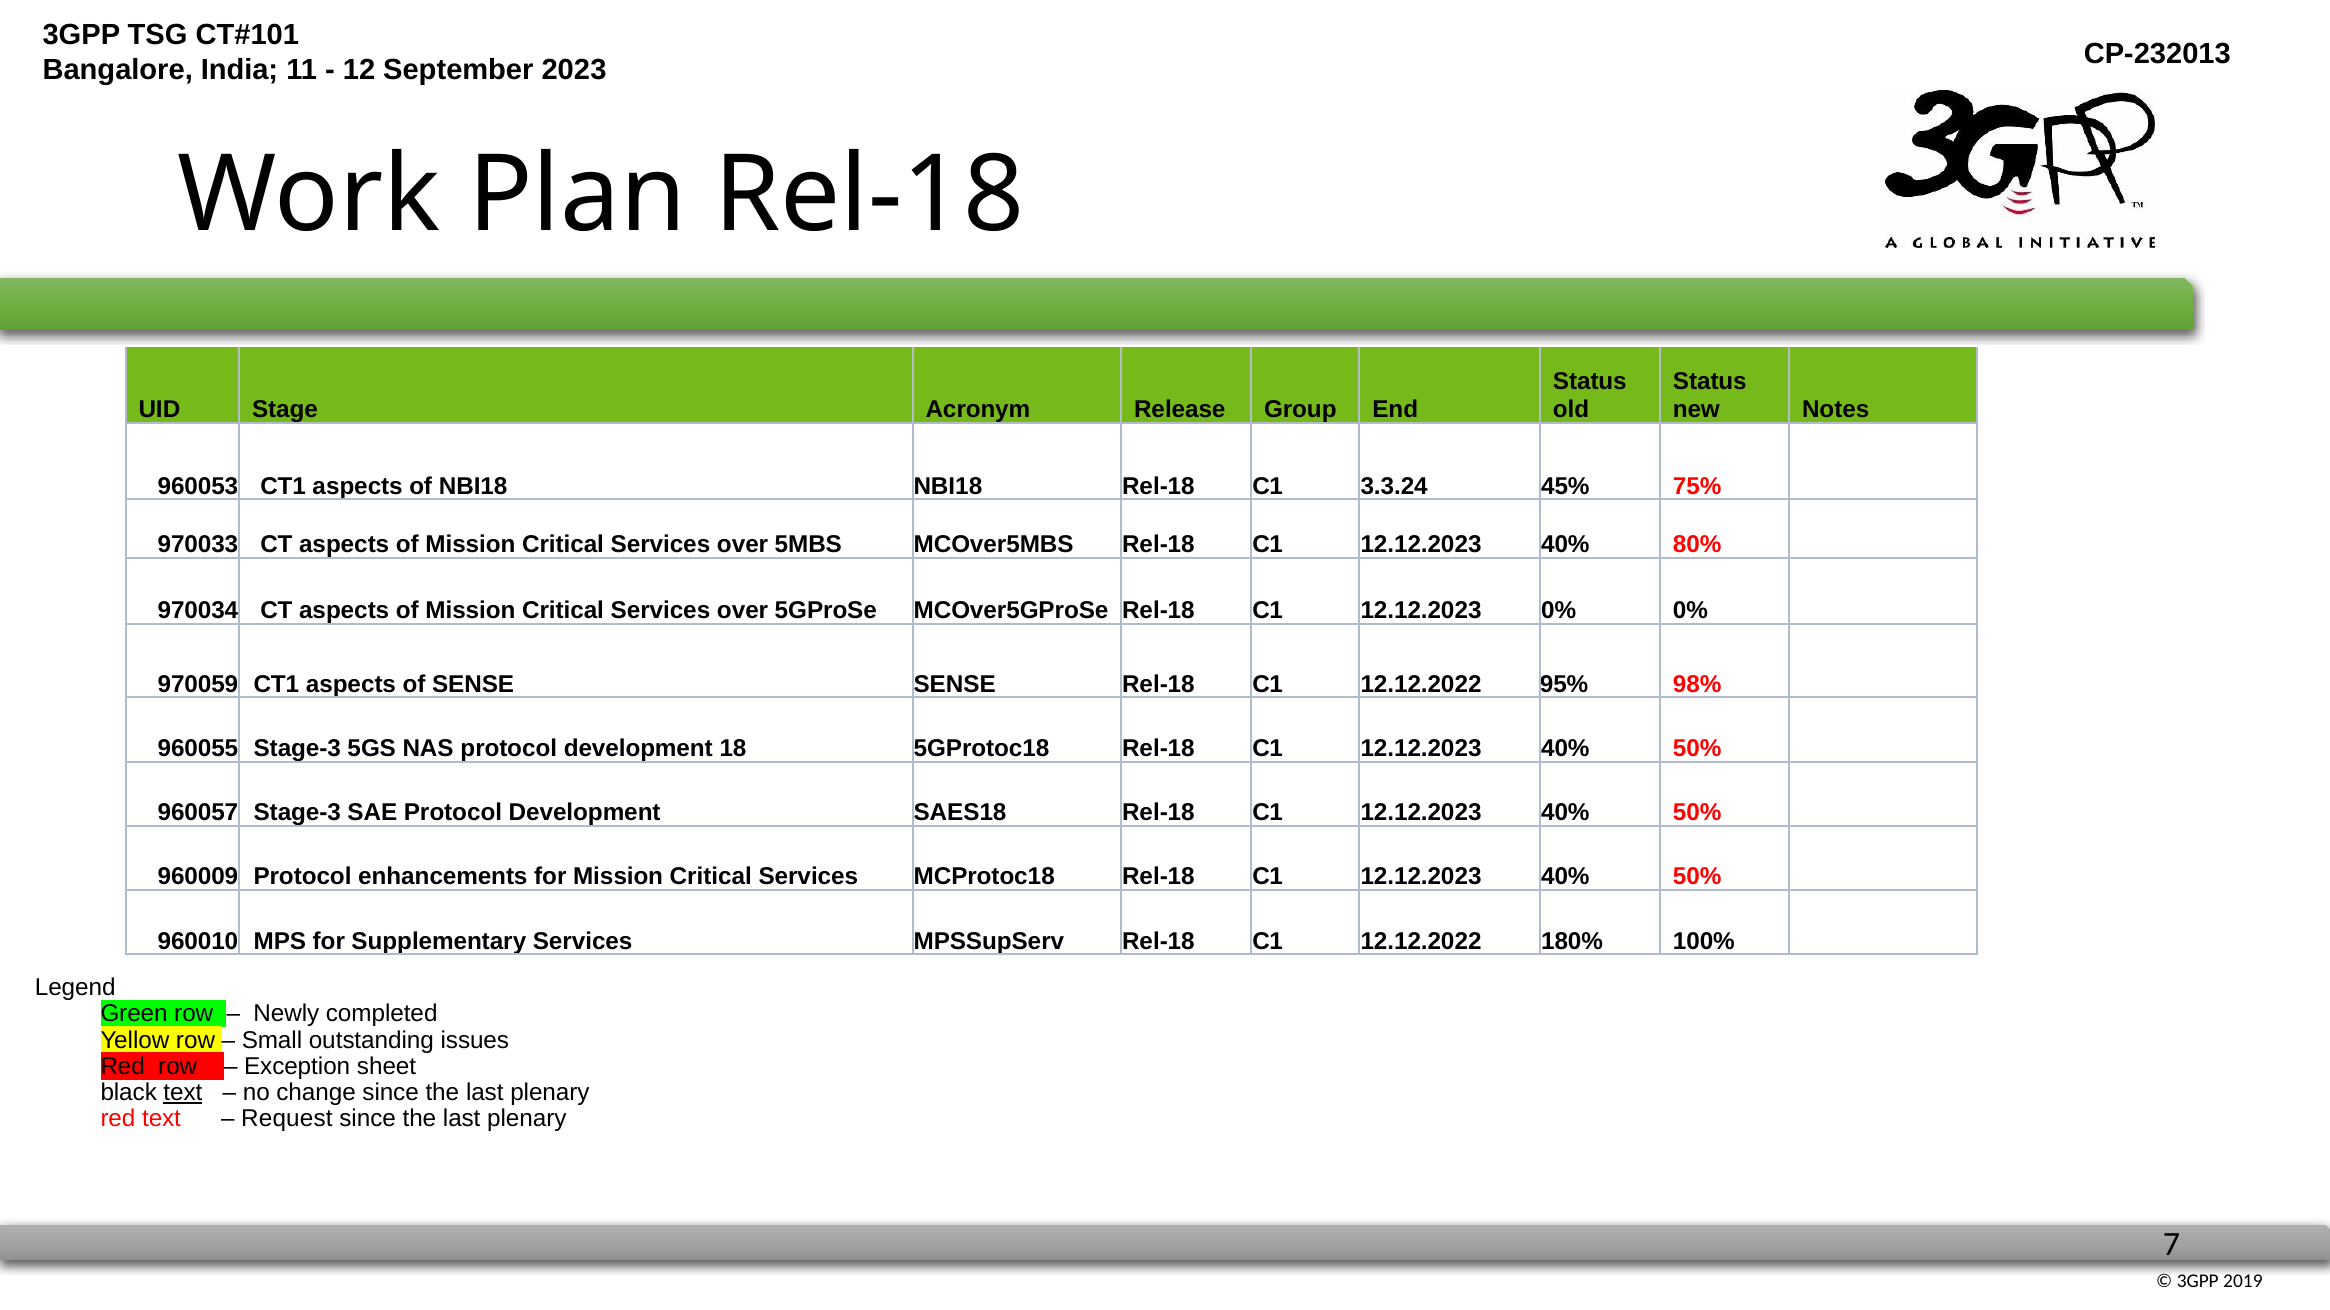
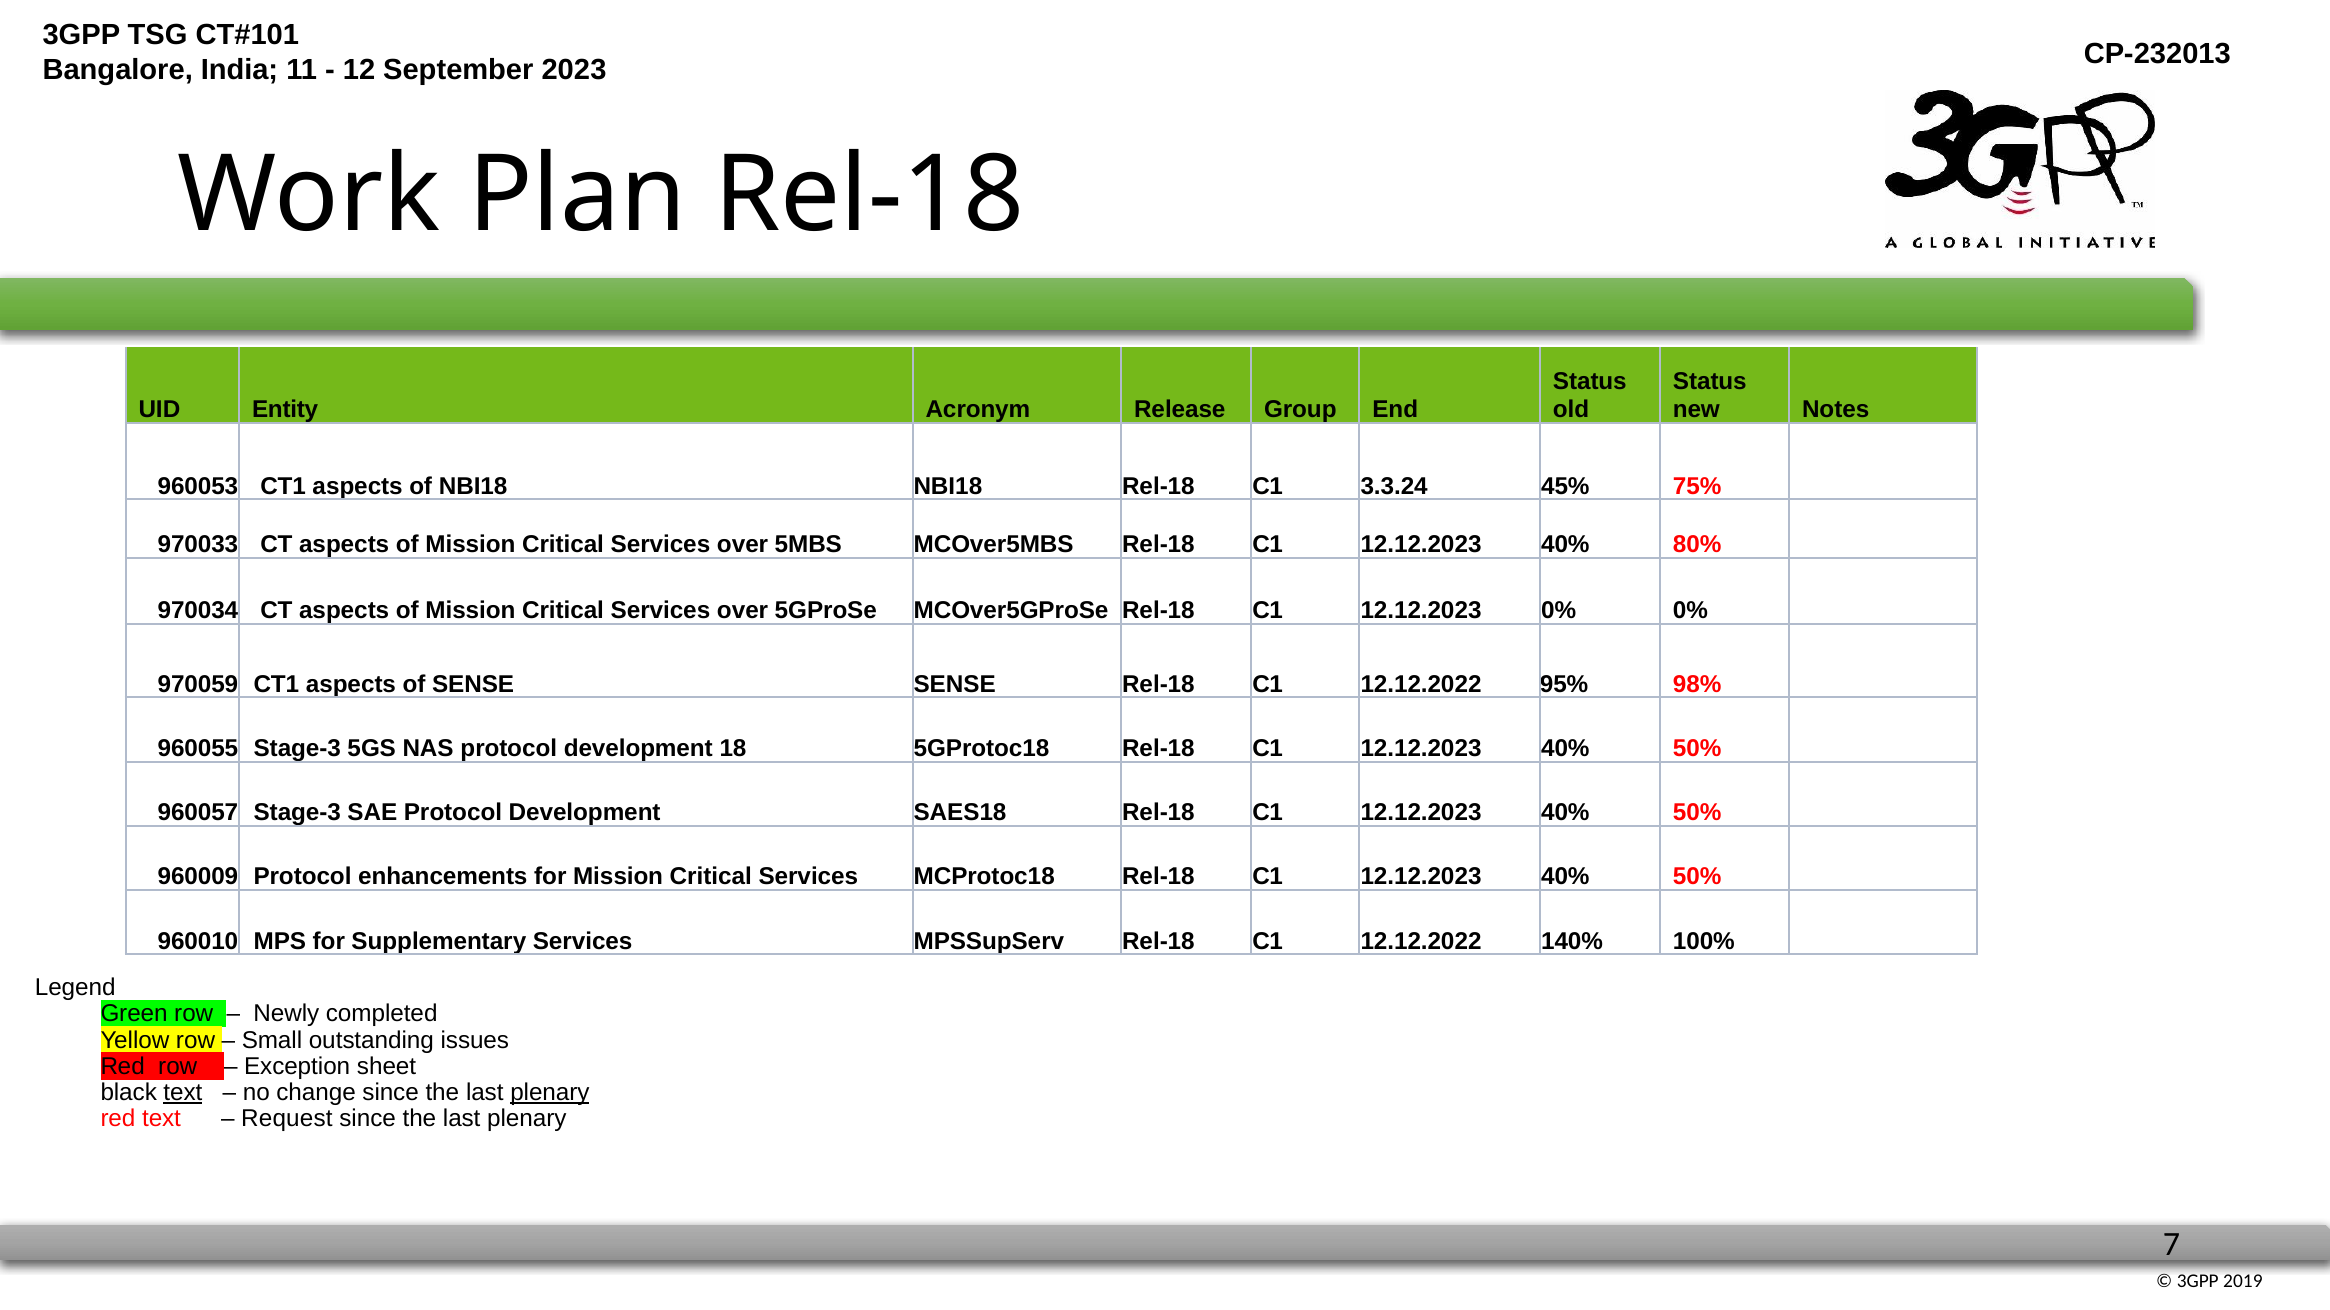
Stage: Stage -> Entity
180%: 180% -> 140%
plenary at (550, 1093) underline: none -> present
